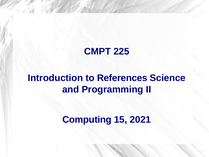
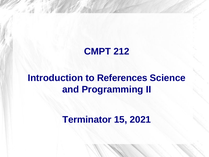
225: 225 -> 212
Computing: Computing -> Terminator
